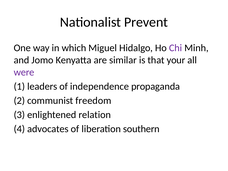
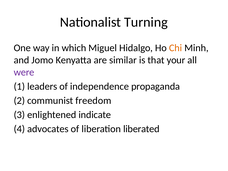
Prevent: Prevent -> Turning
Chi colour: purple -> orange
relation: relation -> indicate
southern: southern -> liberated
